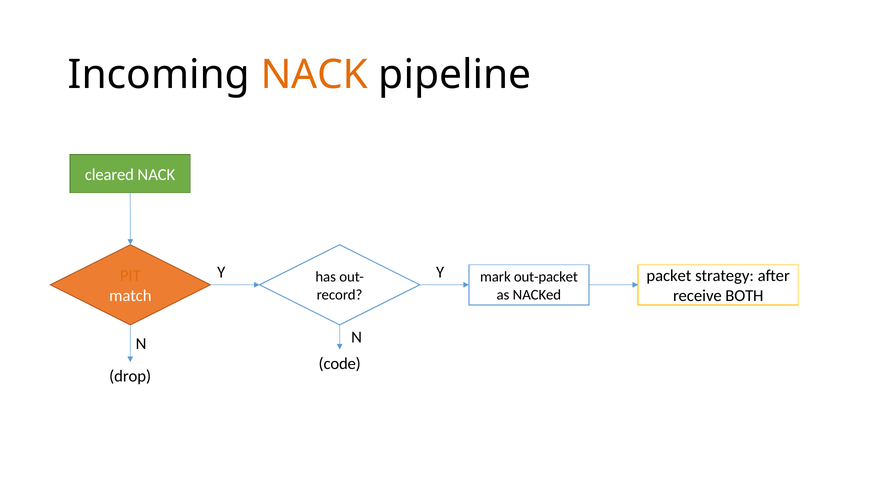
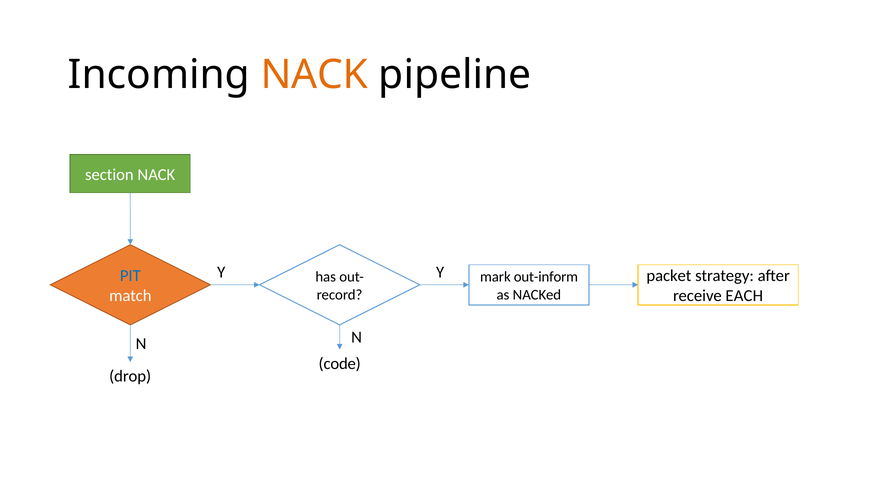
cleared: cleared -> section
PIT colour: orange -> blue
out-packet: out-packet -> out-inform
BOTH: BOTH -> EACH
